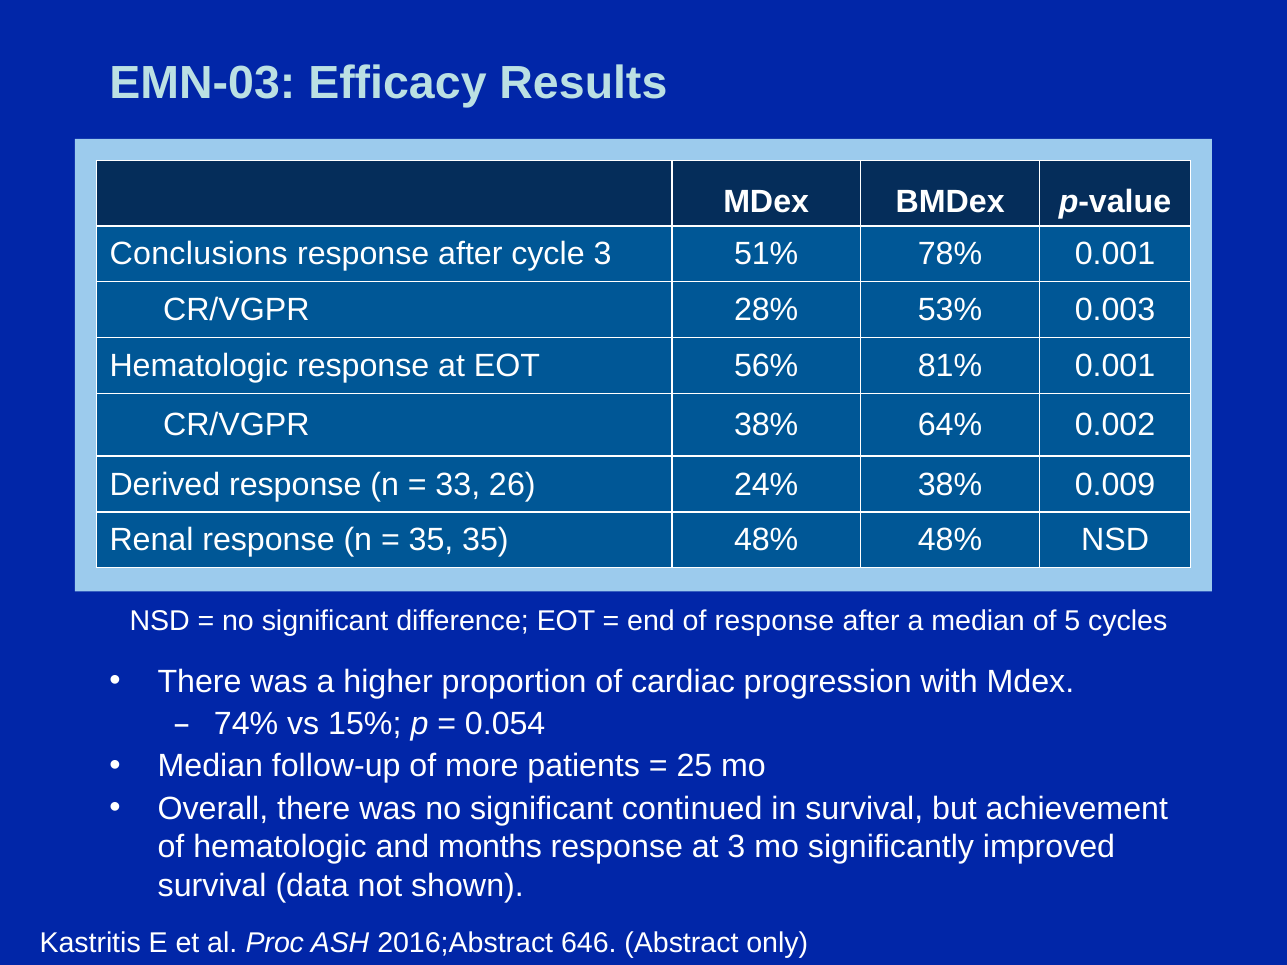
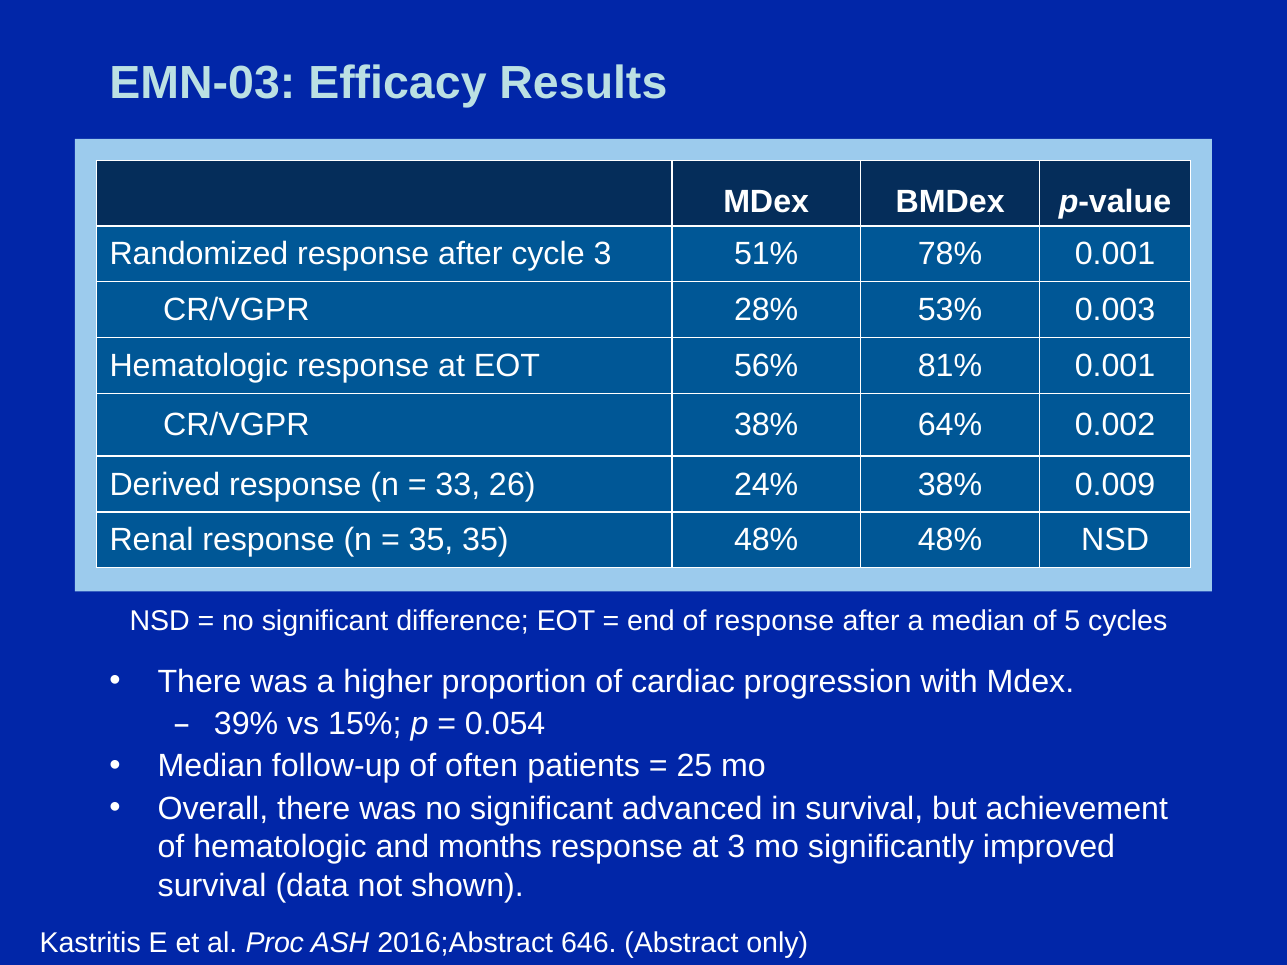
Conclusions: Conclusions -> Randomized
74%: 74% -> 39%
more: more -> often
continued: continued -> advanced
